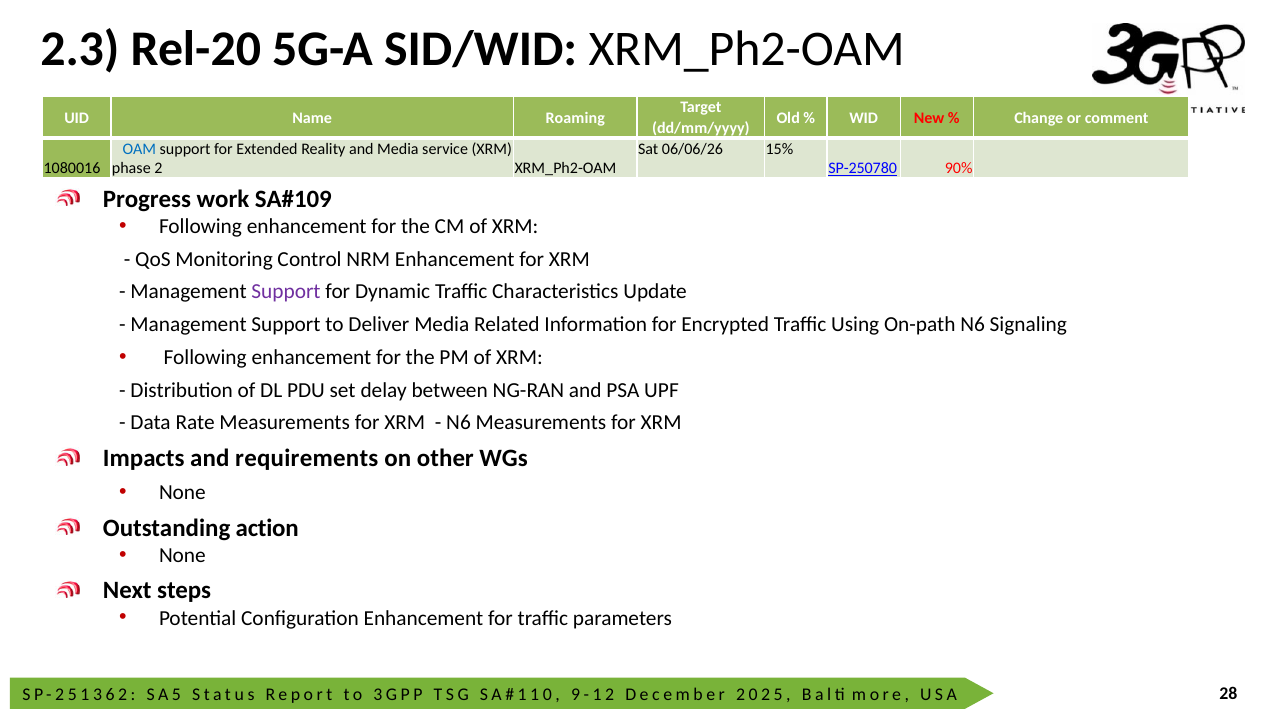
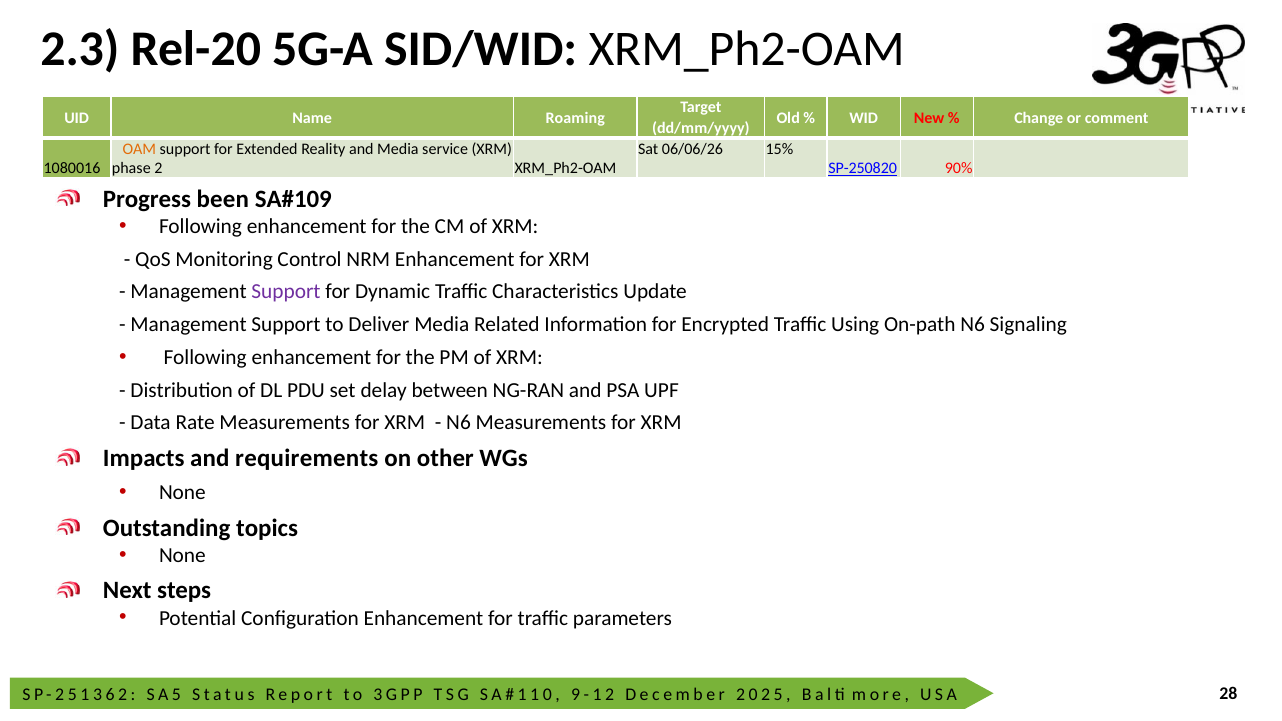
OAM colour: blue -> orange
SP-250780: SP-250780 -> SP-250820
work: work -> been
action: action -> topics
